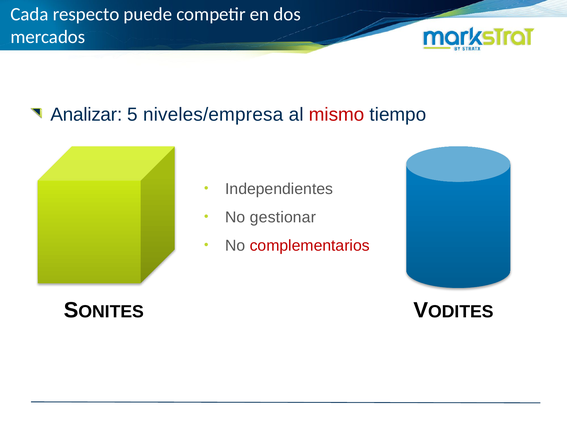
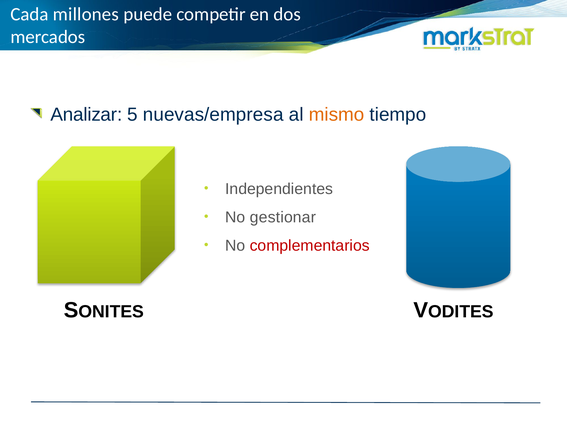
respecto: respecto -> millones
niveles/empresa: niveles/empresa -> nuevas/empresa
mismo colour: red -> orange
